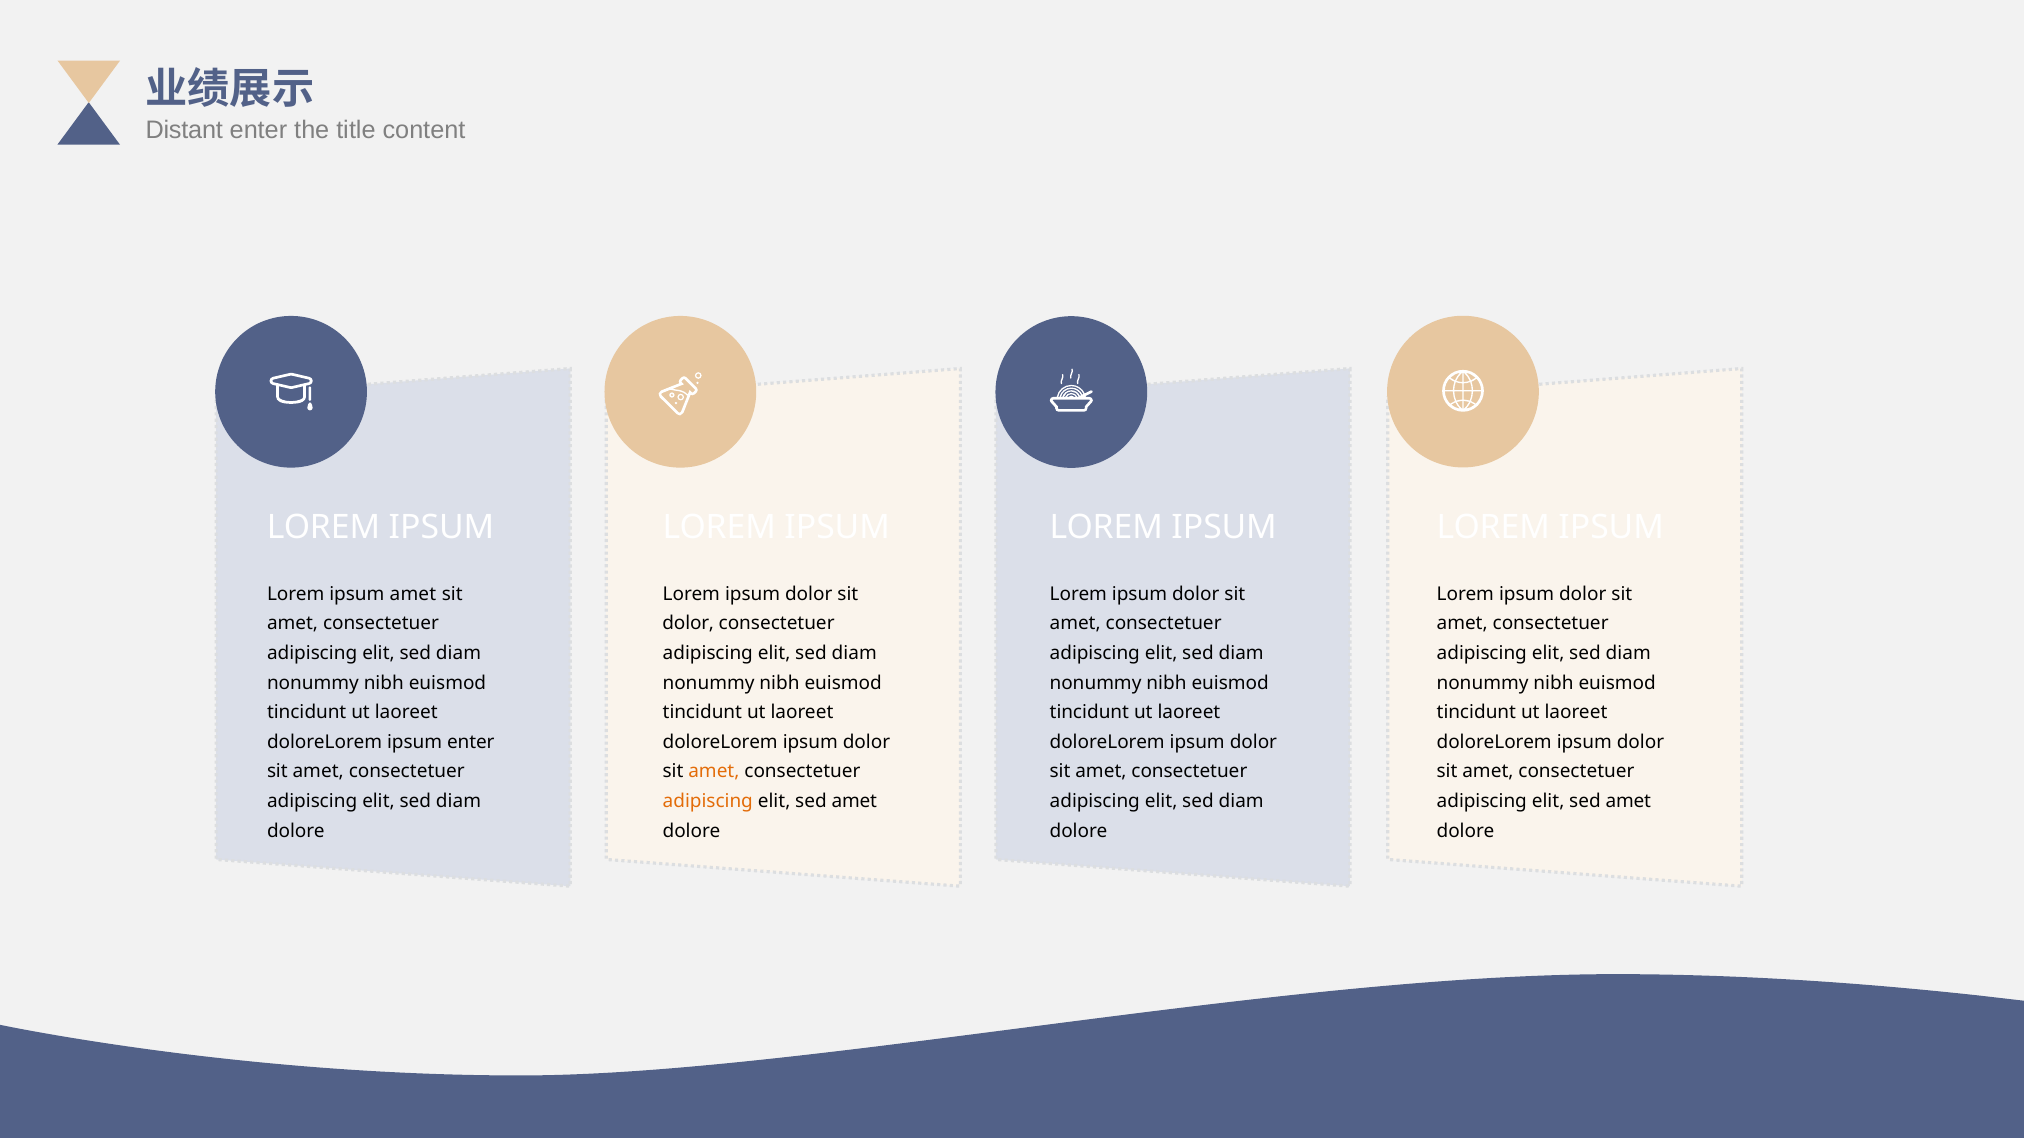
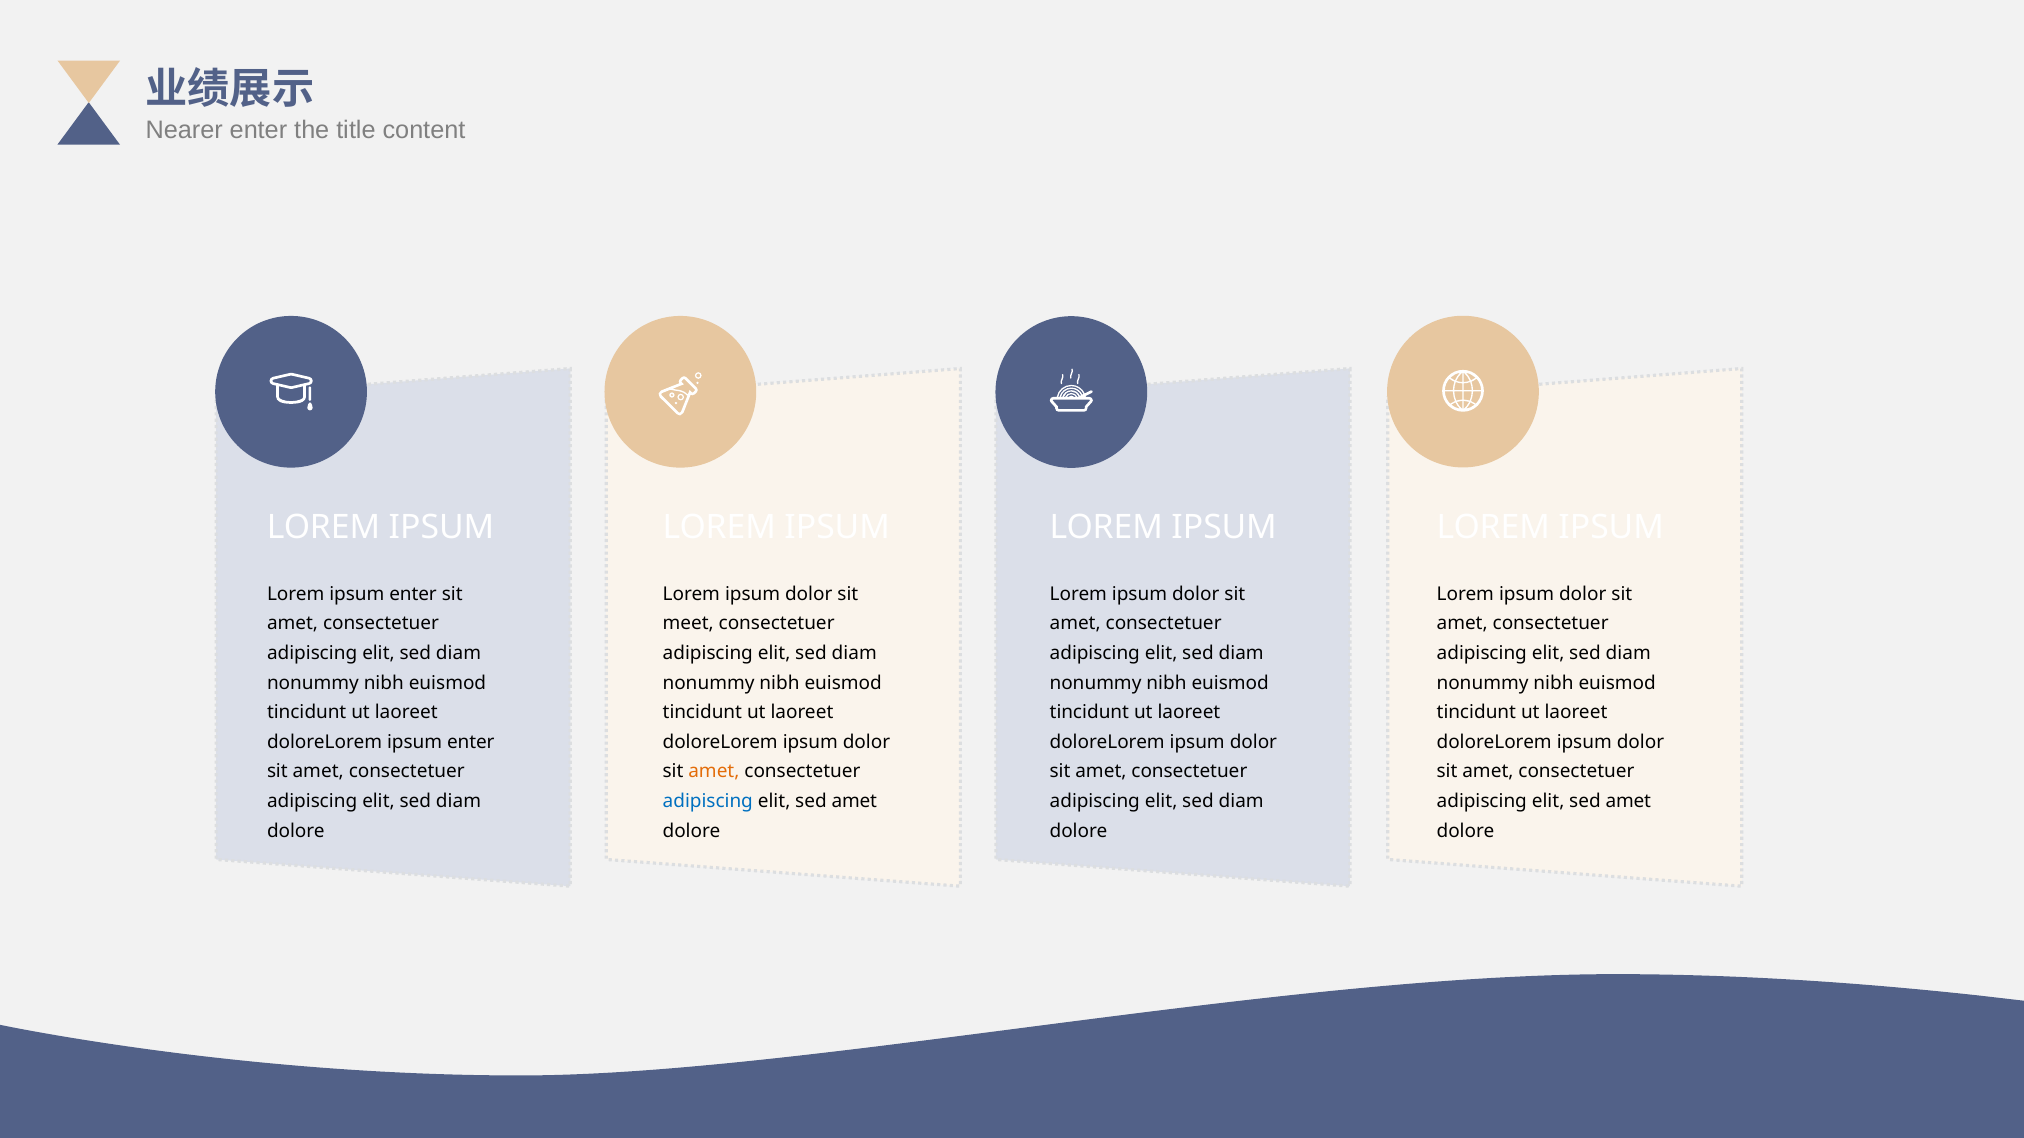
Distant: Distant -> Nearer
Lorem ipsum amet: amet -> enter
dolor at (688, 624): dolor -> meet
adipiscing at (708, 802) colour: orange -> blue
